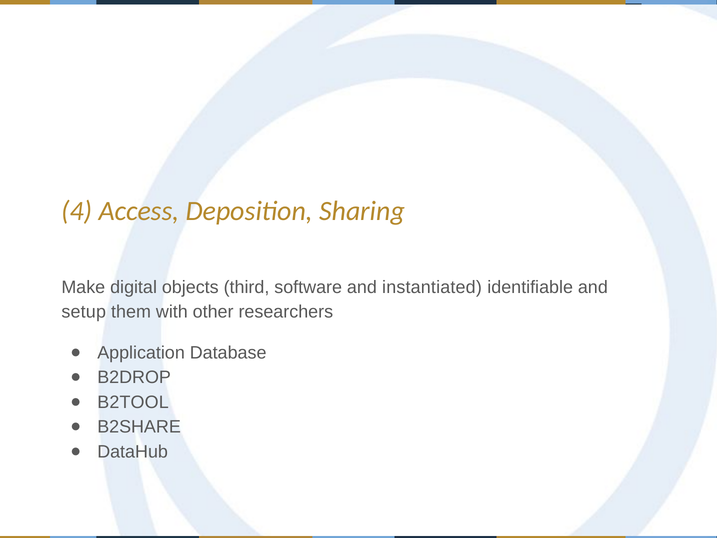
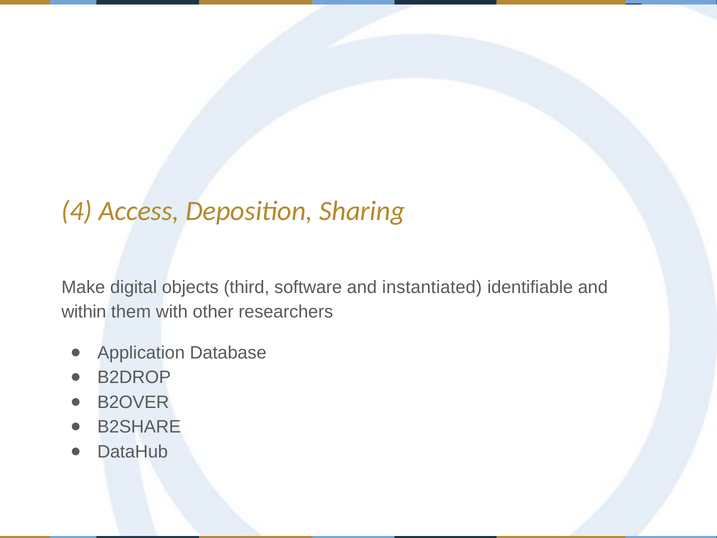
setup: setup -> within
B2TOOL: B2TOOL -> B2OVER
